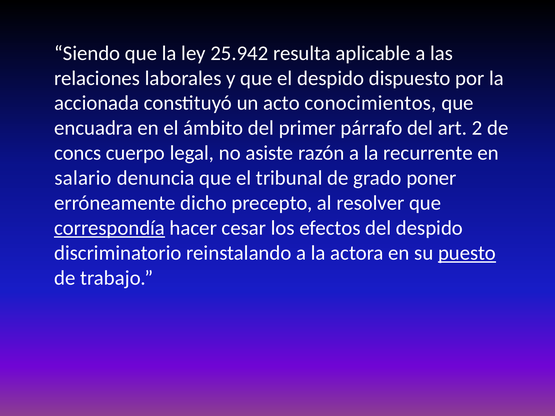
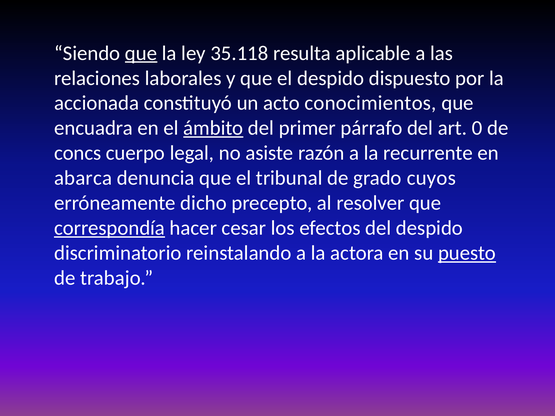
que at (141, 53) underline: none -> present
25.942: 25.942 -> 35.118
ámbito underline: none -> present
2: 2 -> 0
salario: salario -> abarca
poner: poner -> cuyos
